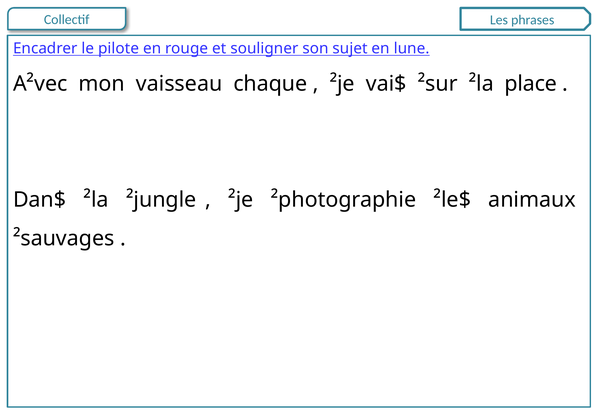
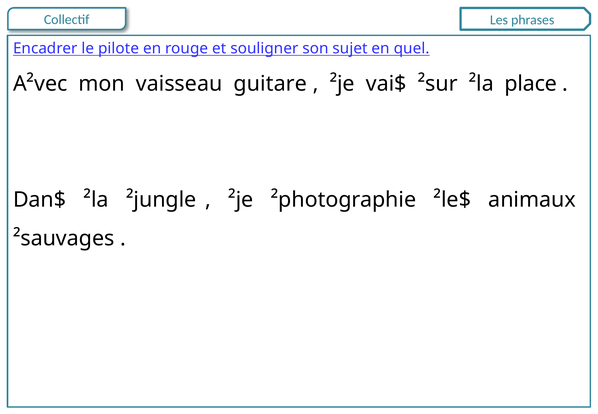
lune: lune -> quel
chaque: chaque -> guitare
